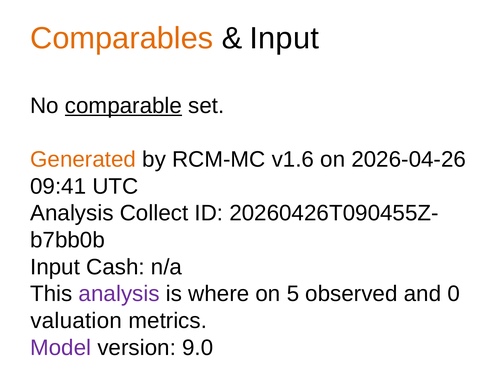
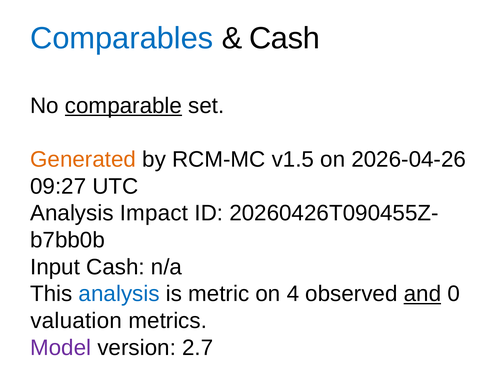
Comparables colour: orange -> blue
Input at (284, 38): Input -> Cash
v1.6: v1.6 -> v1.5
09:41: 09:41 -> 09:27
Collect: Collect -> Impact
analysis at (119, 294) colour: purple -> blue
where: where -> metric
5: 5 -> 4
and underline: none -> present
9.0: 9.0 -> 2.7
